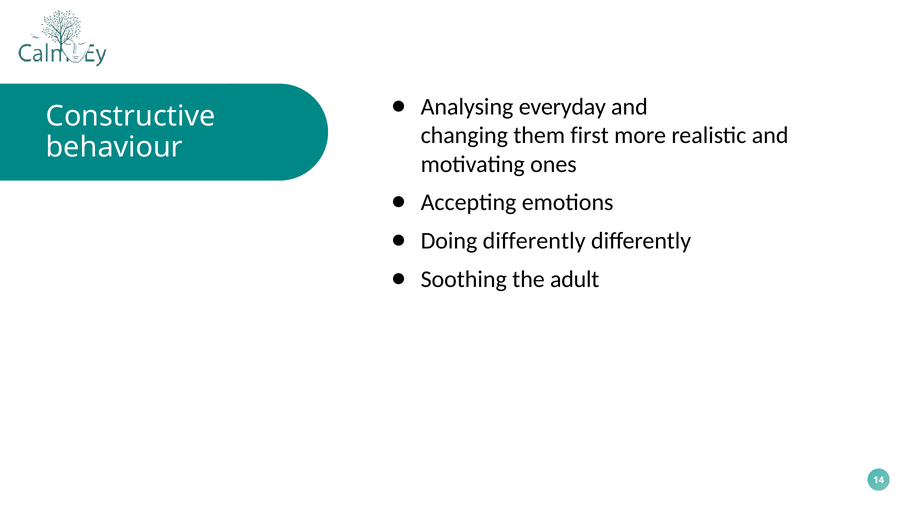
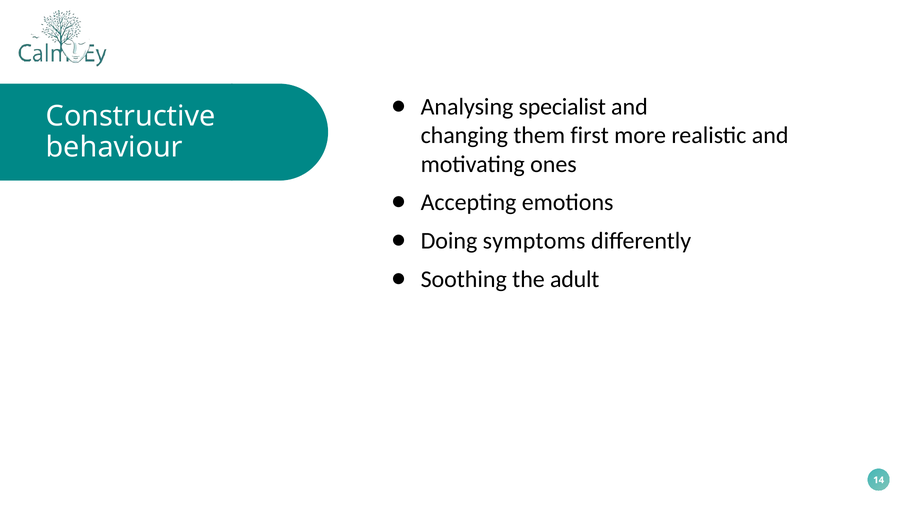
everyday: everyday -> specialist
Doing differently: differently -> symptoms
